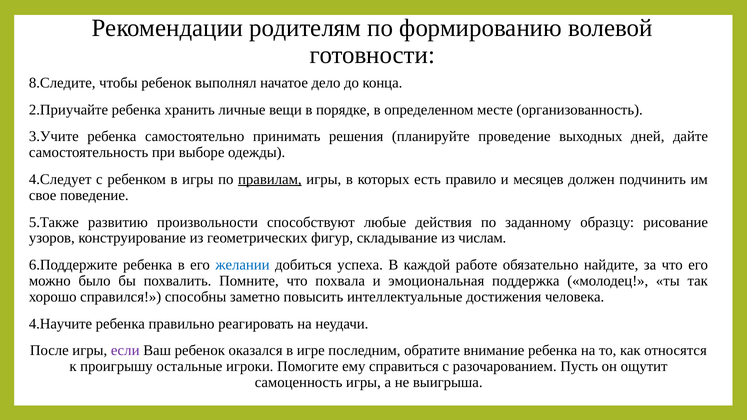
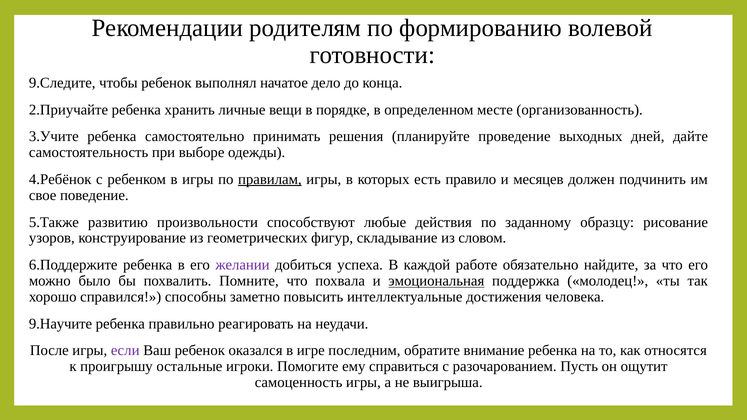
8.Следите: 8.Следите -> 9.Следите
4.Следует: 4.Следует -> 4.Ребёнок
числам: числам -> словом
желании colour: blue -> purple
эмоциональная underline: none -> present
4.Научите: 4.Научите -> 9.Научите
